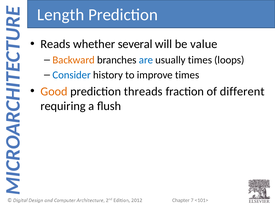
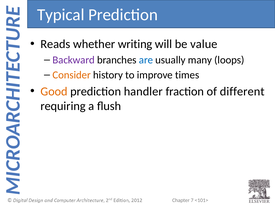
Length: Length -> Typical
several: several -> writing
Backward colour: orange -> purple
usually times: times -> many
Consider colour: blue -> orange
threads: threads -> handler
